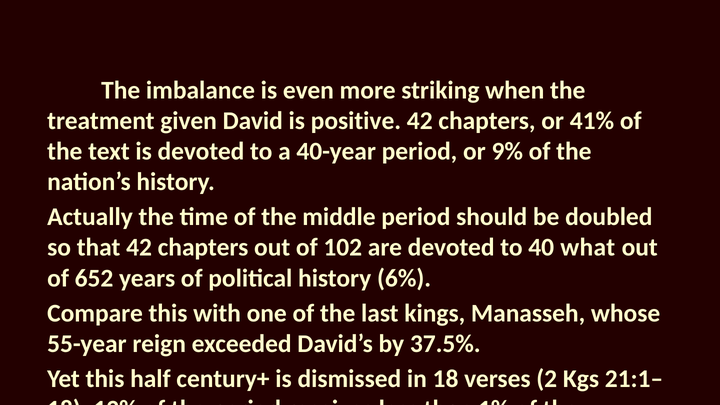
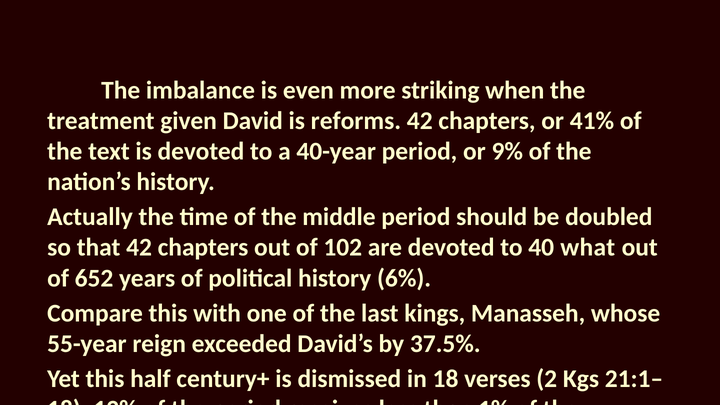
positive: positive -> reforms
